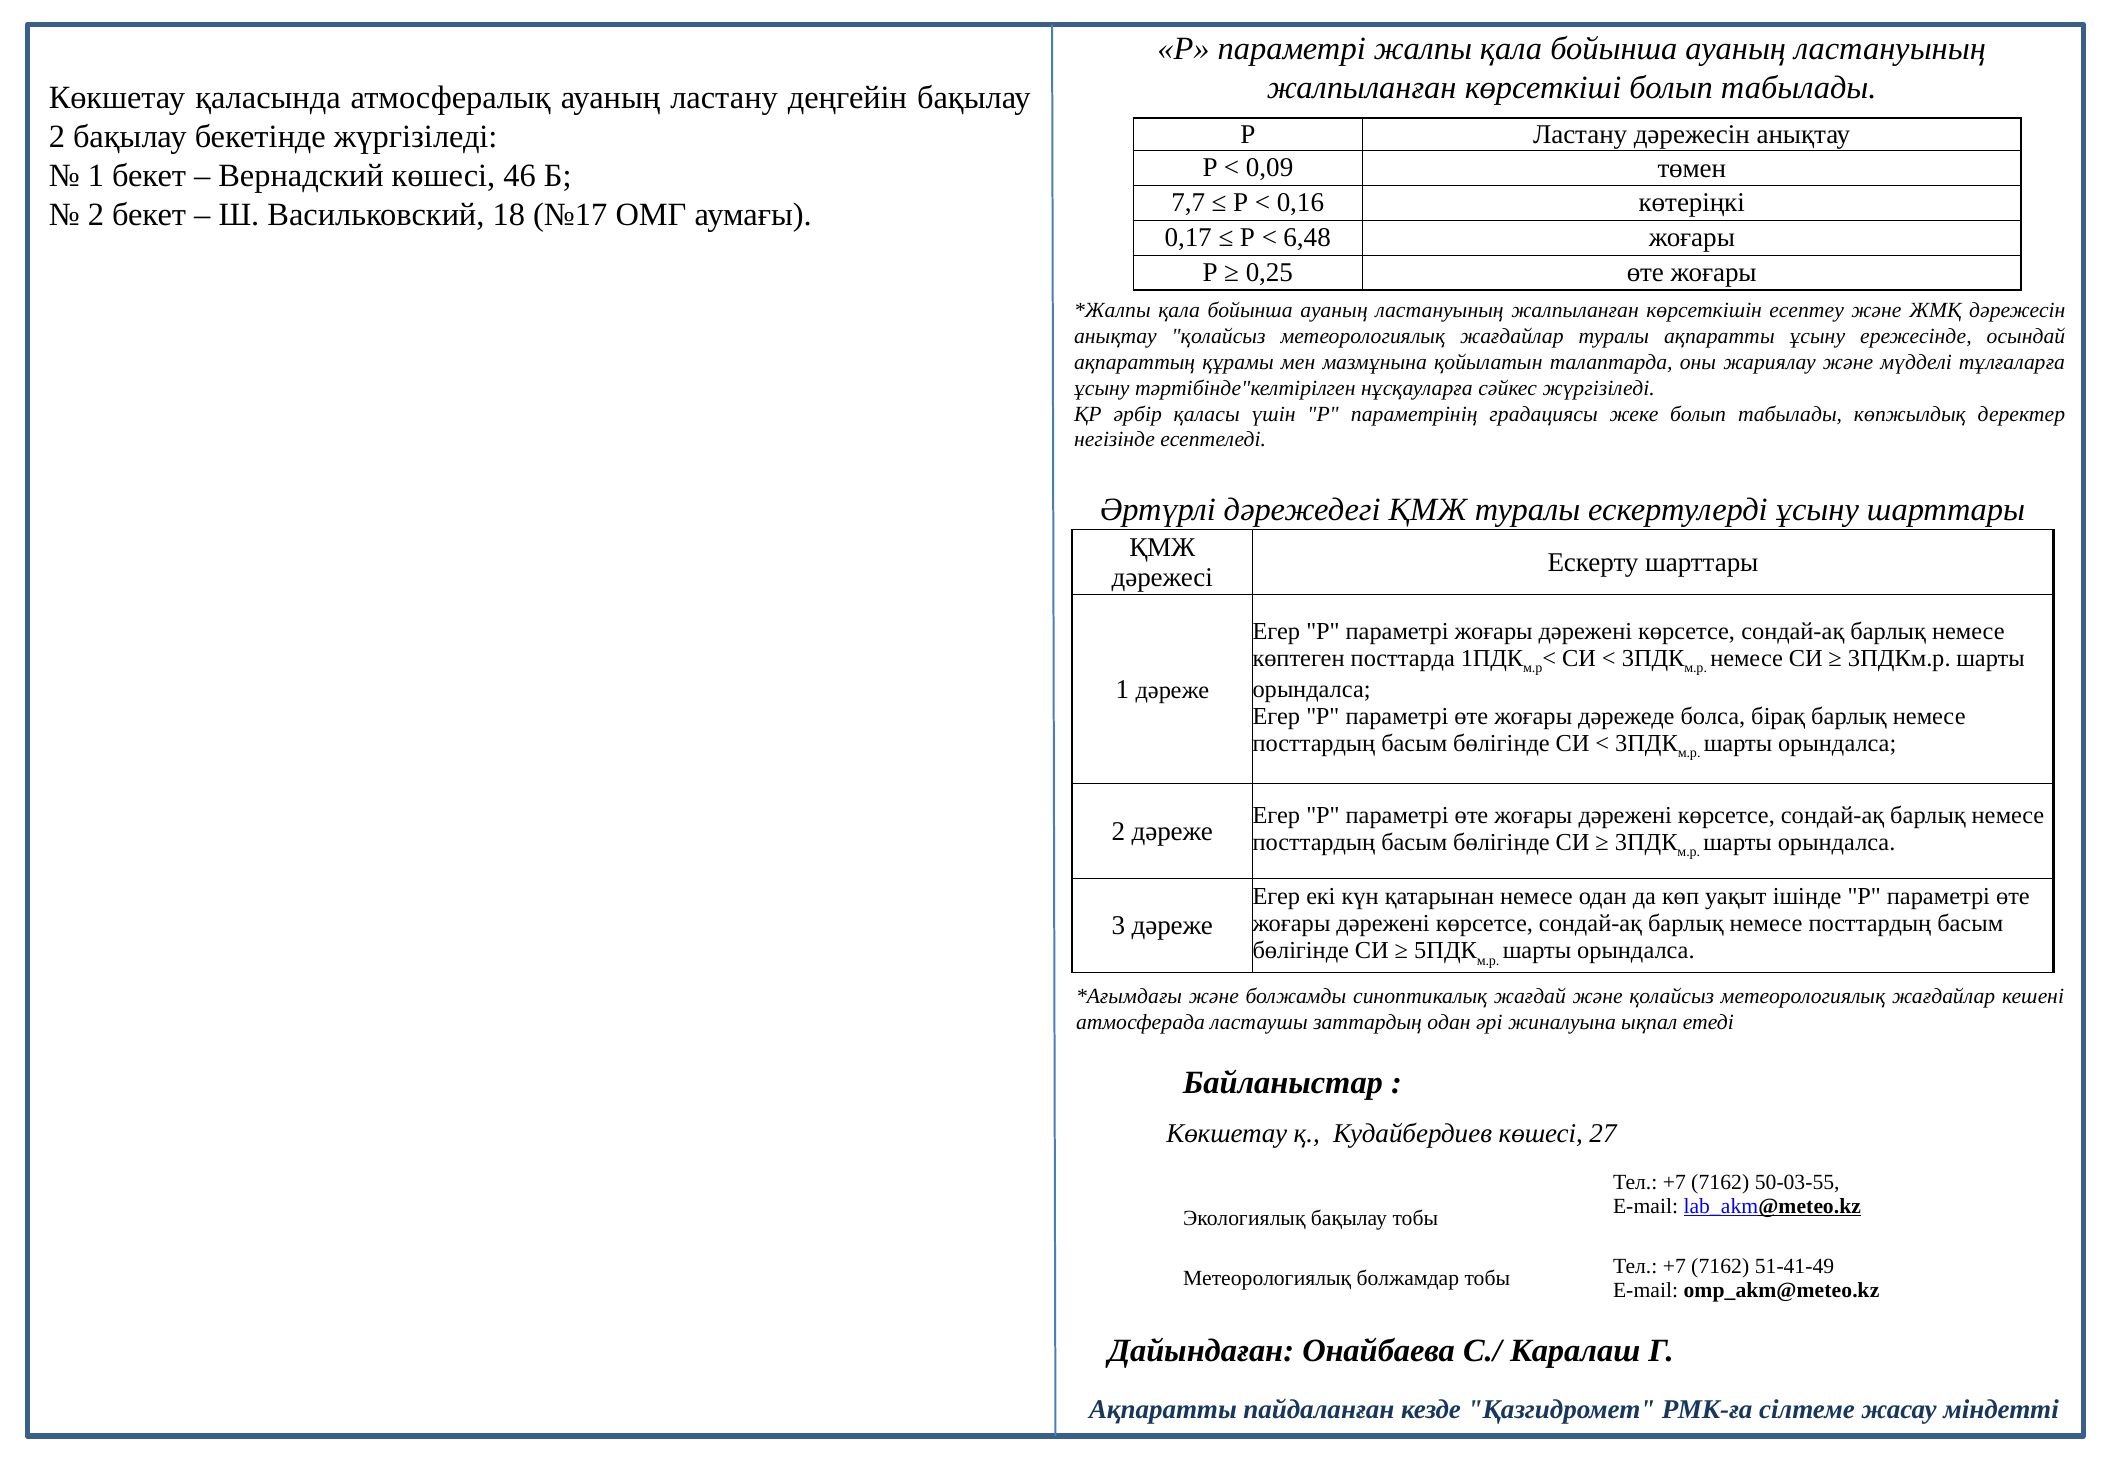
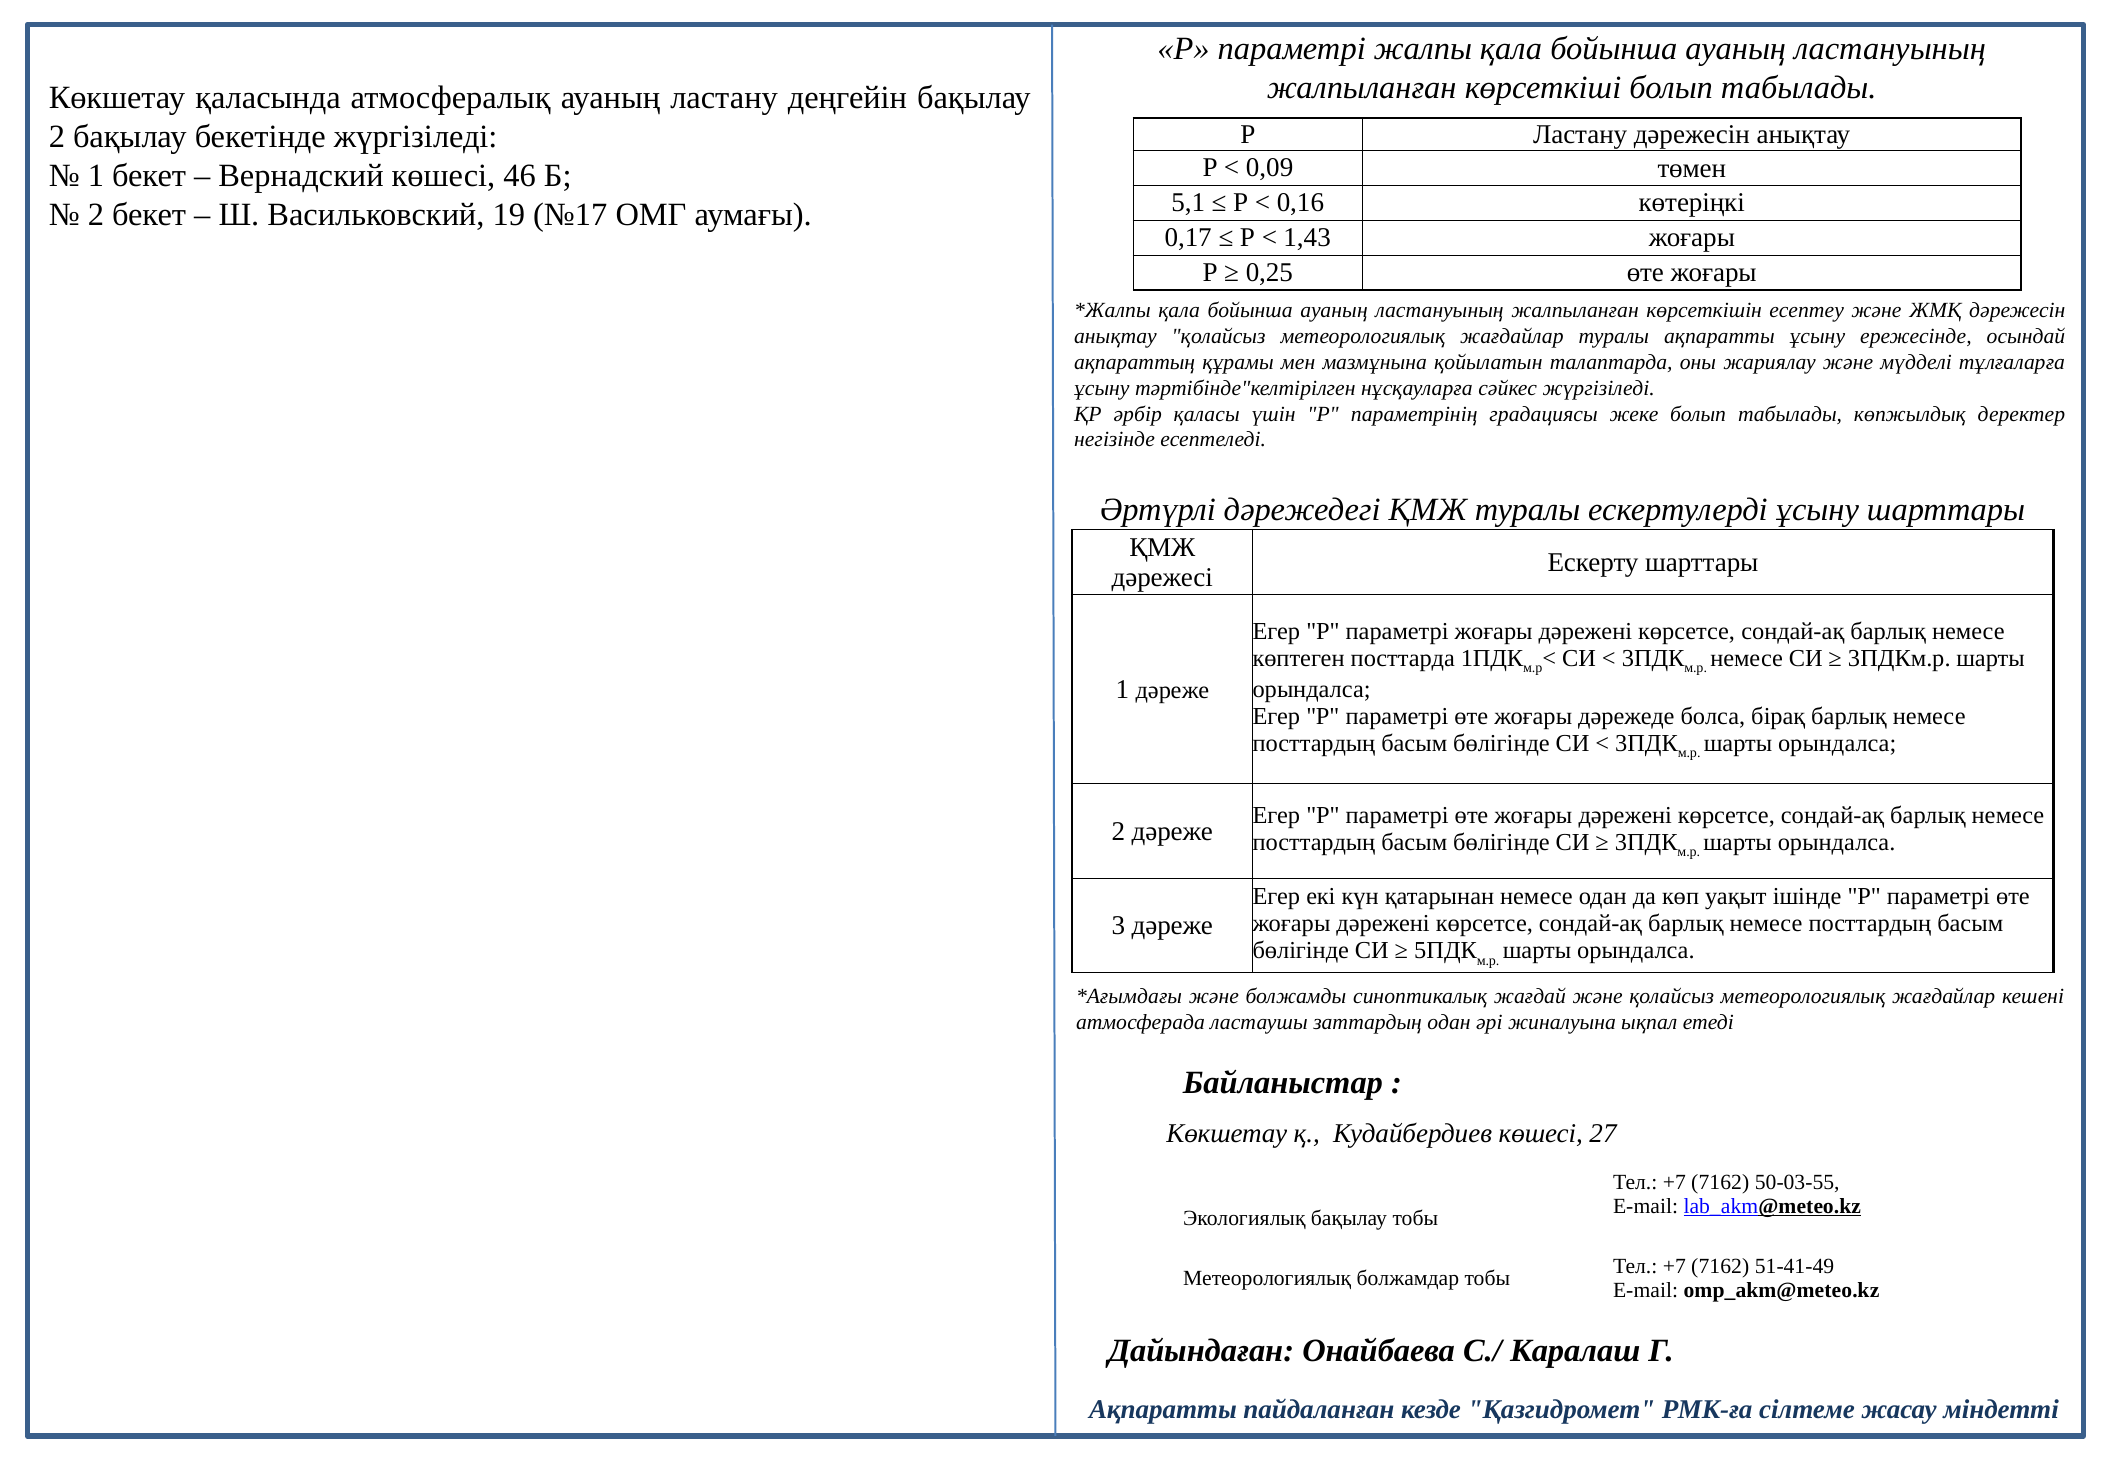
7,7: 7,7 -> 5,1
18: 18 -> 19
6,48: 6,48 -> 1,43
